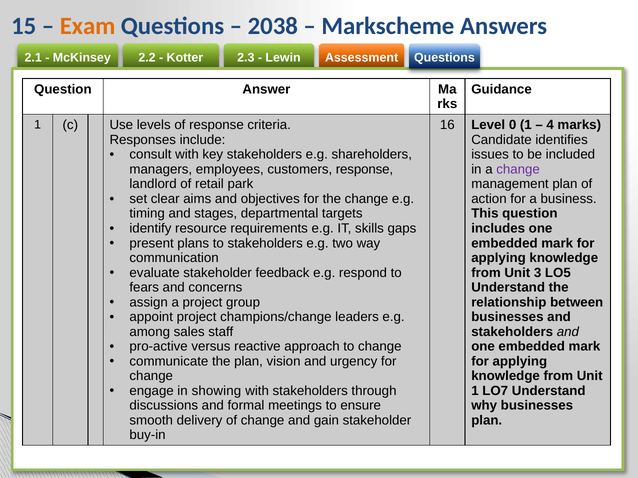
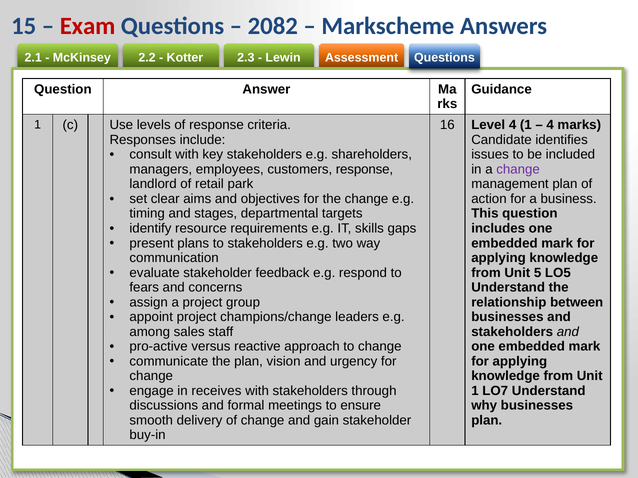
Exam colour: orange -> red
2038: 2038 -> 2082
Level 0: 0 -> 4
3: 3 -> 5
showing: showing -> receives
